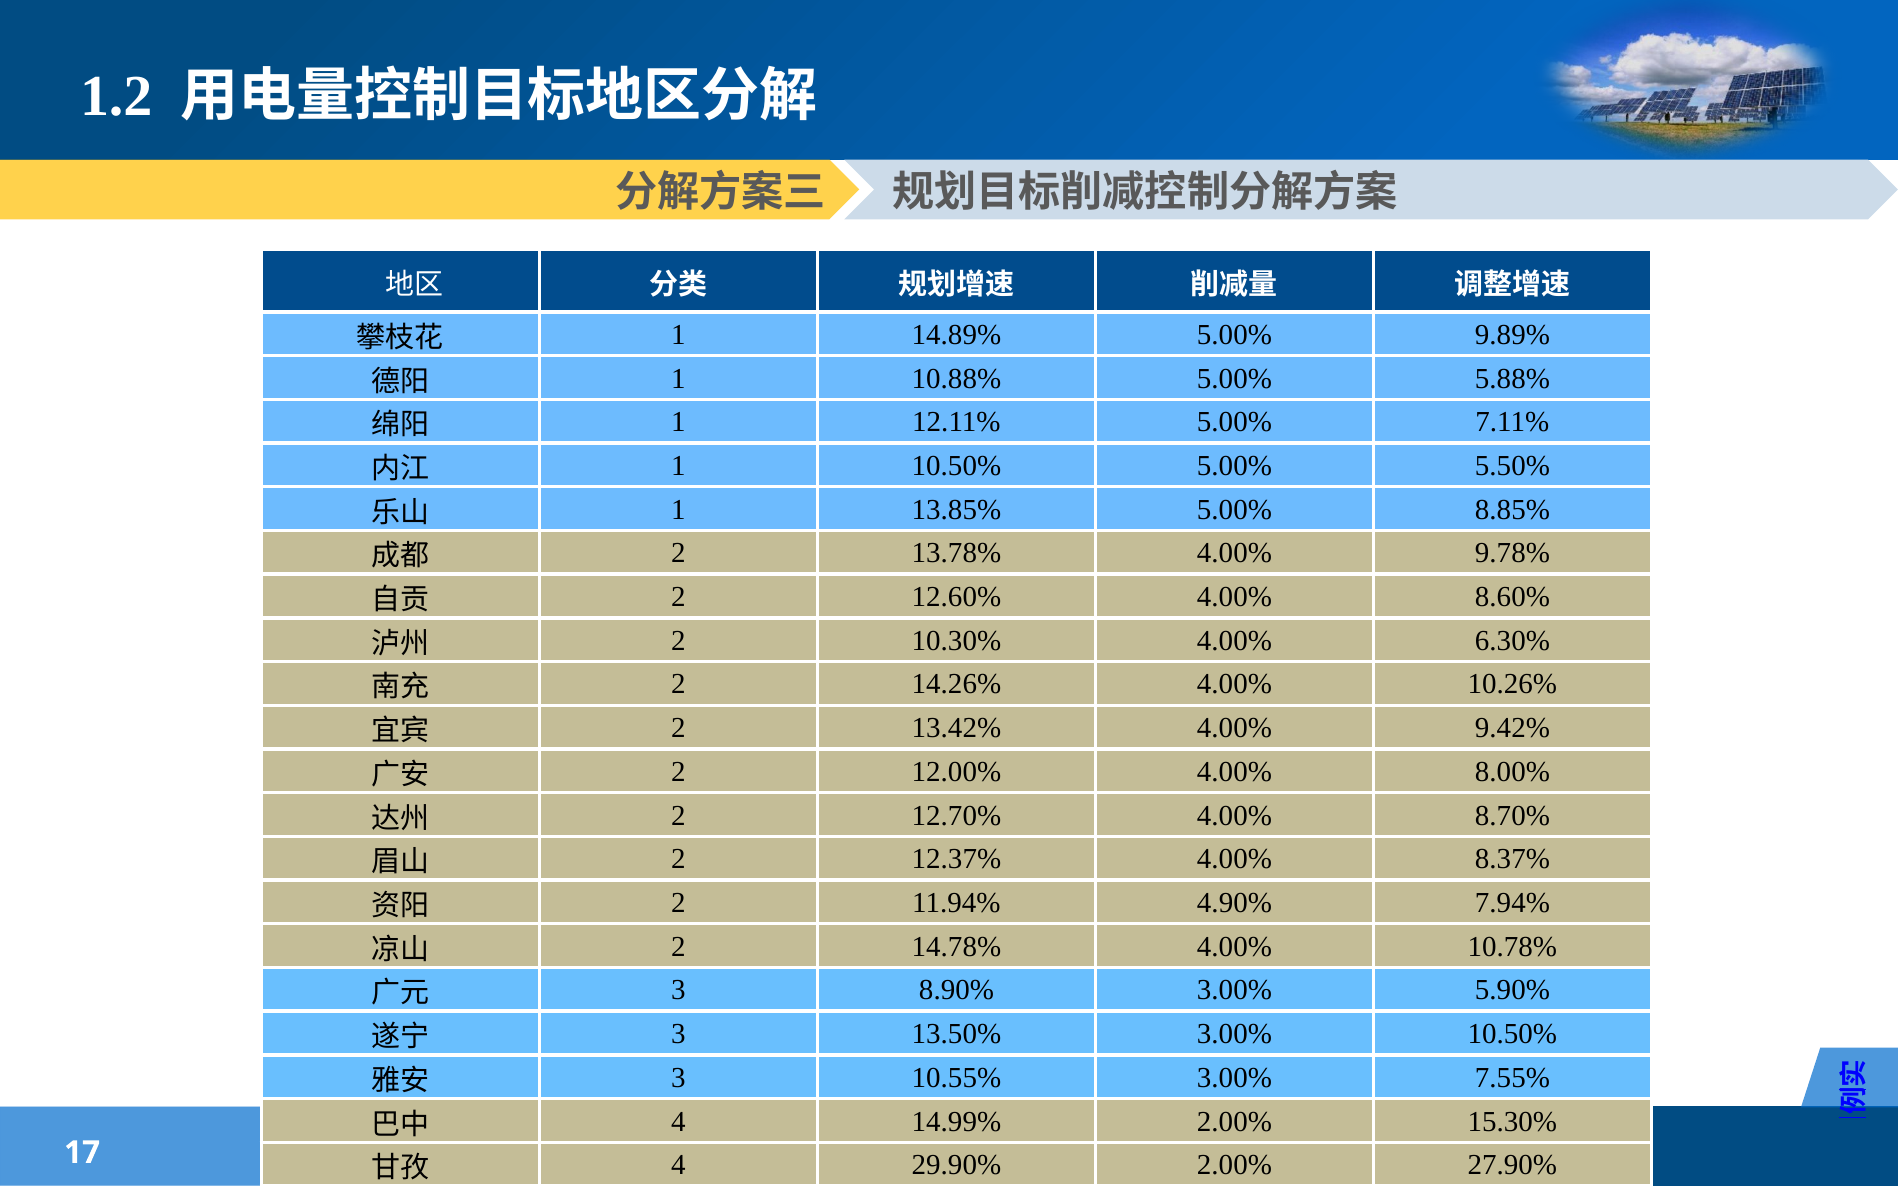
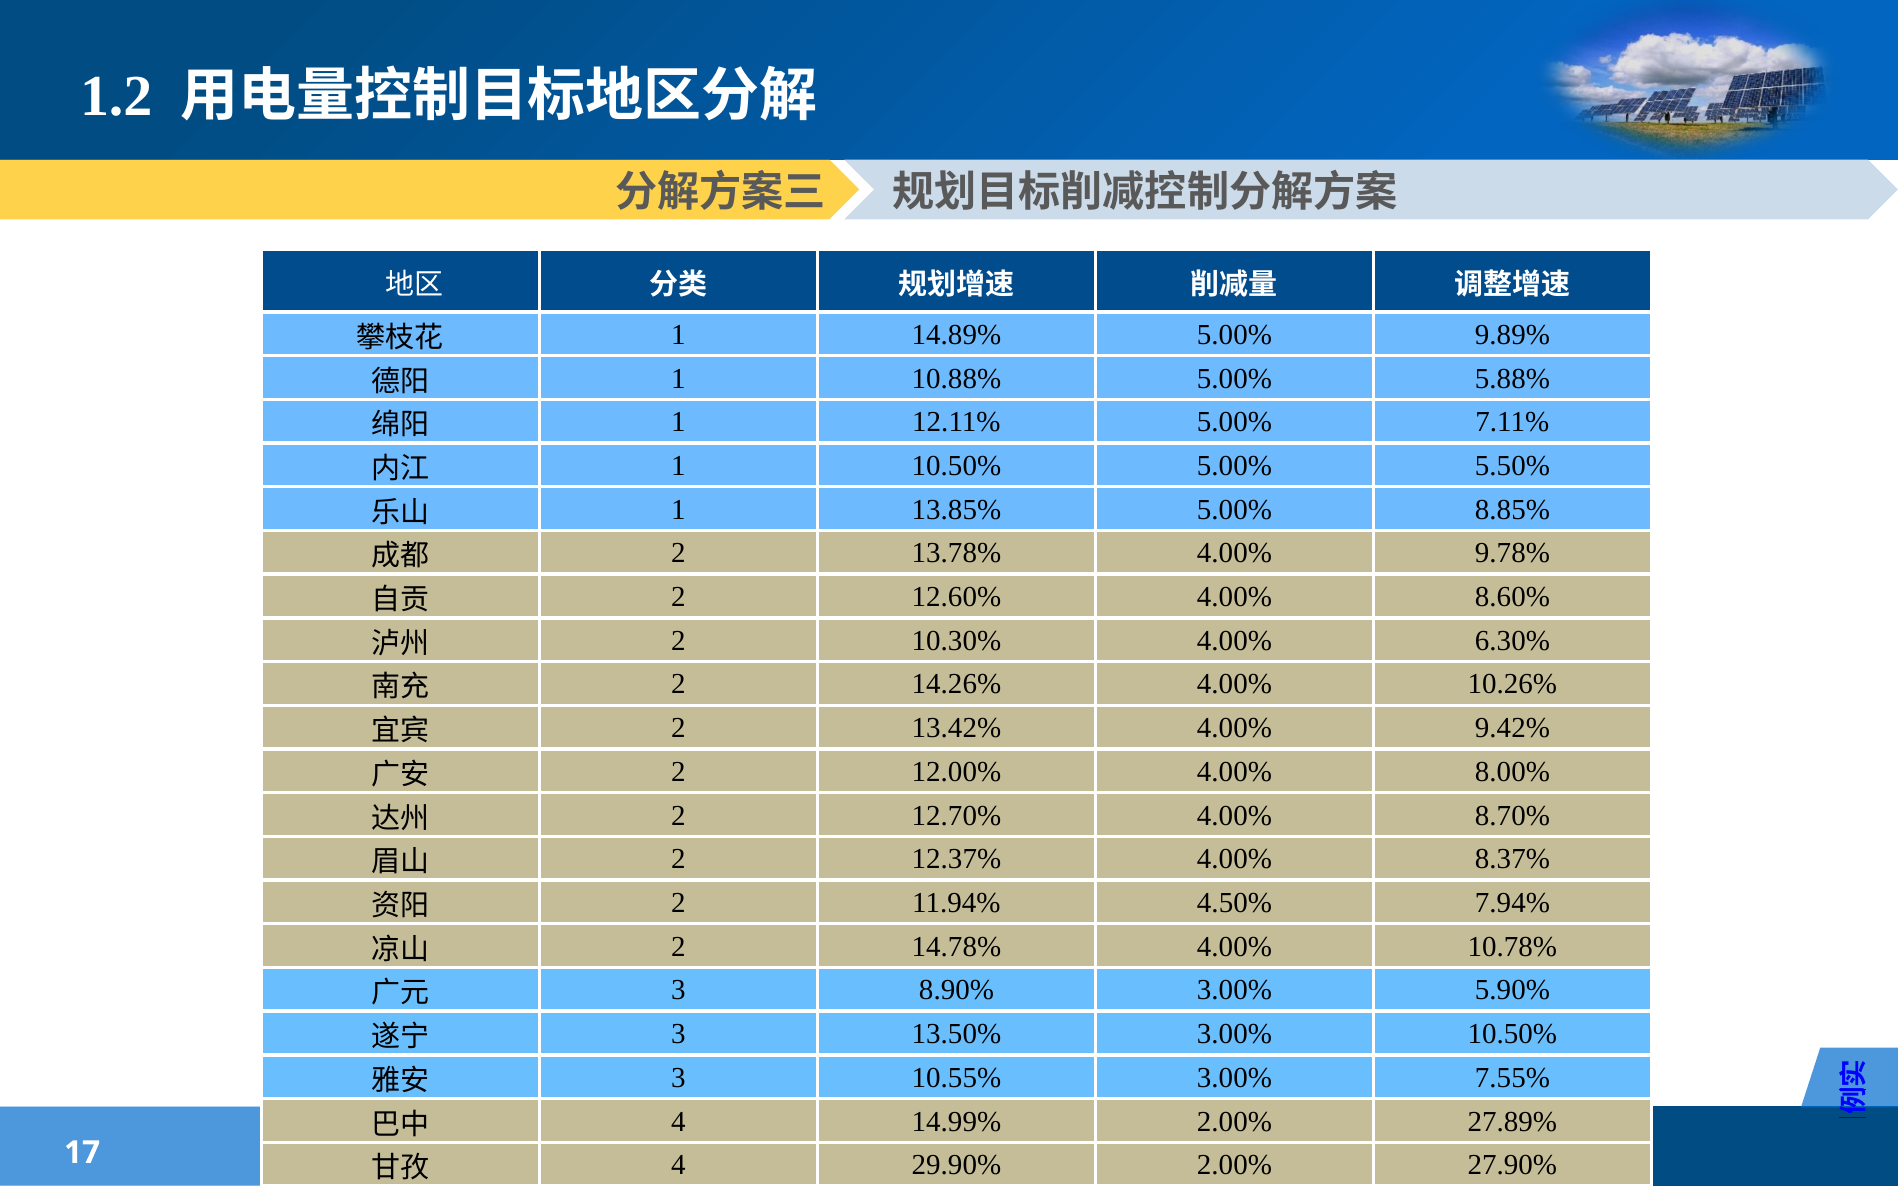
4.90%: 4.90% -> 4.50%
15.30%: 15.30% -> 27.89%
